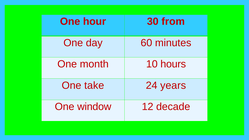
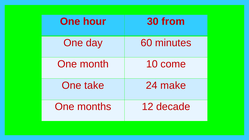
hours: hours -> come
years: years -> make
window: window -> months
